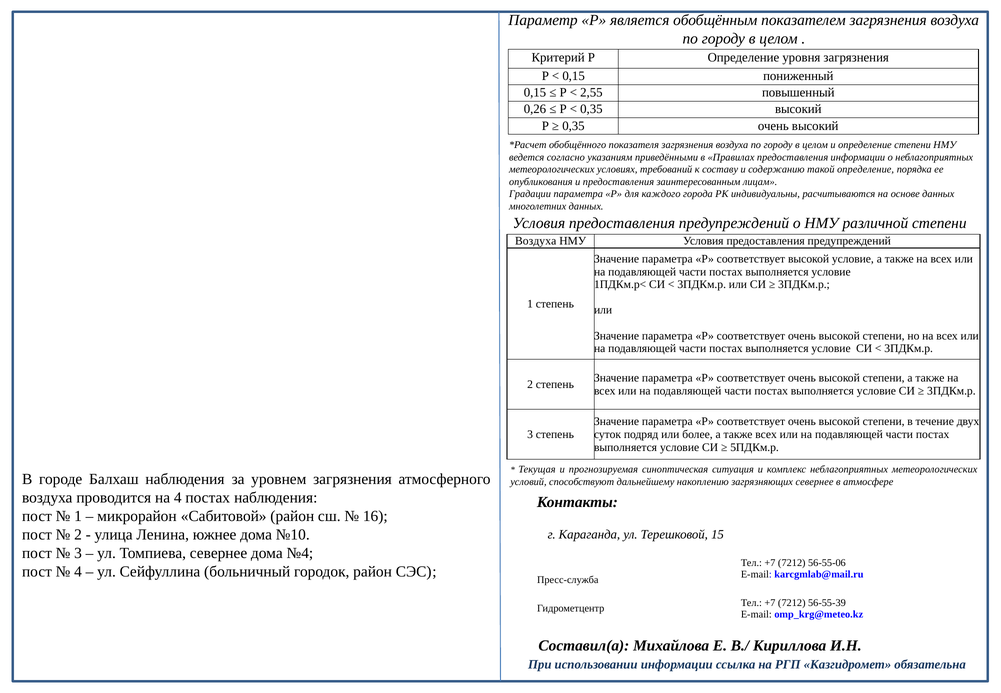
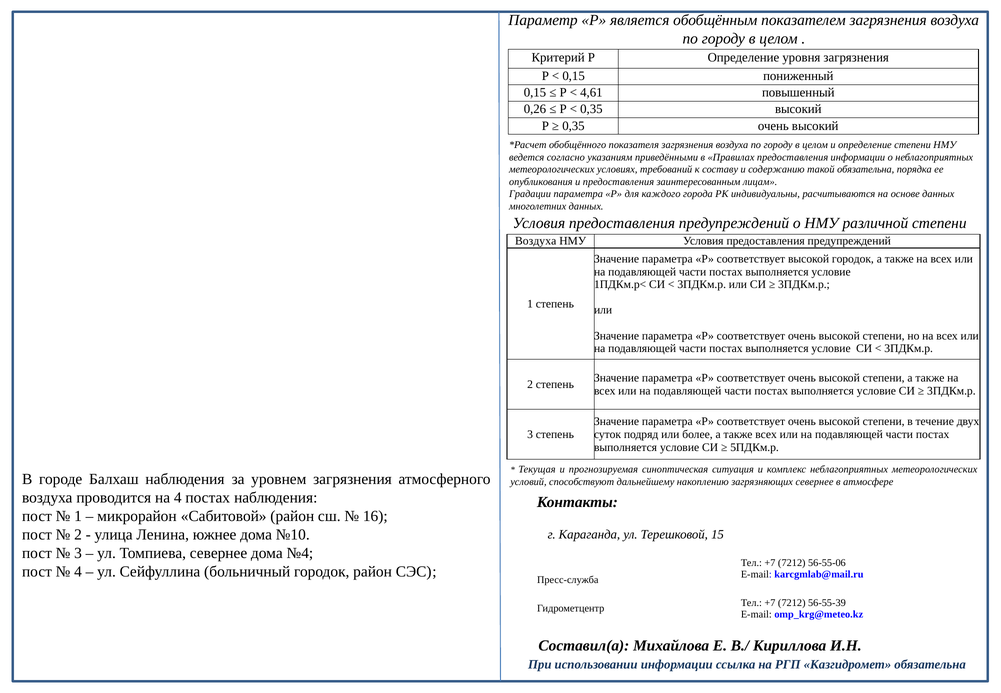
2,55: 2,55 -> 4,61
такой определение: определение -> обязательна
высокой условие: условие -> городок
